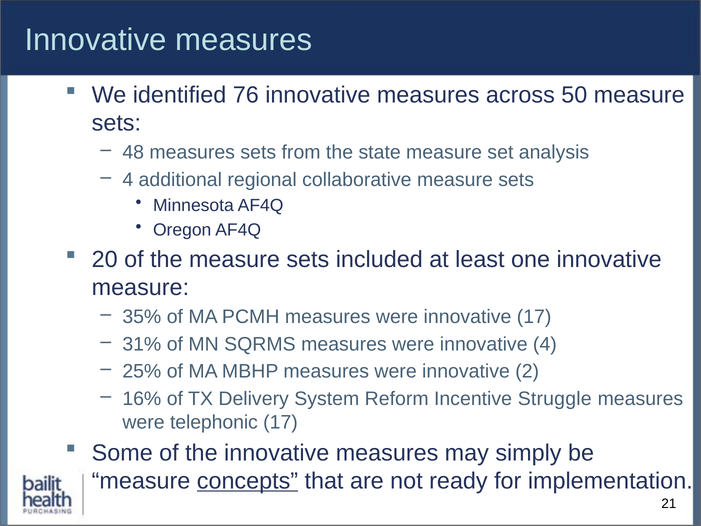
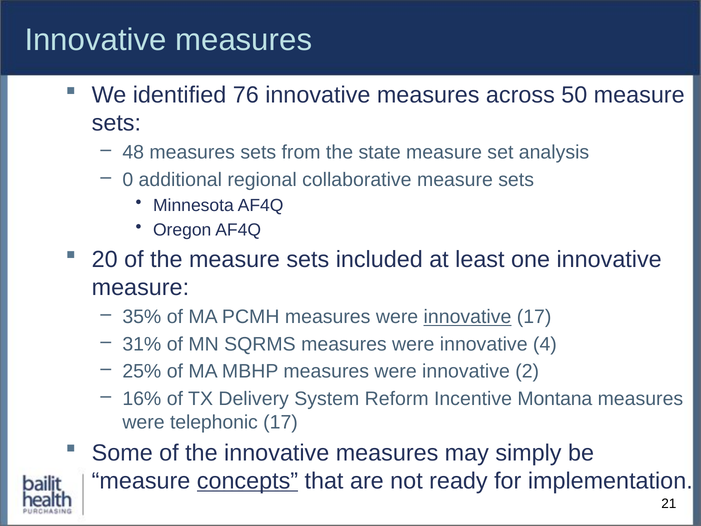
4 at (128, 180): 4 -> 0
innovative at (467, 317) underline: none -> present
Struggle: Struggle -> Montana
